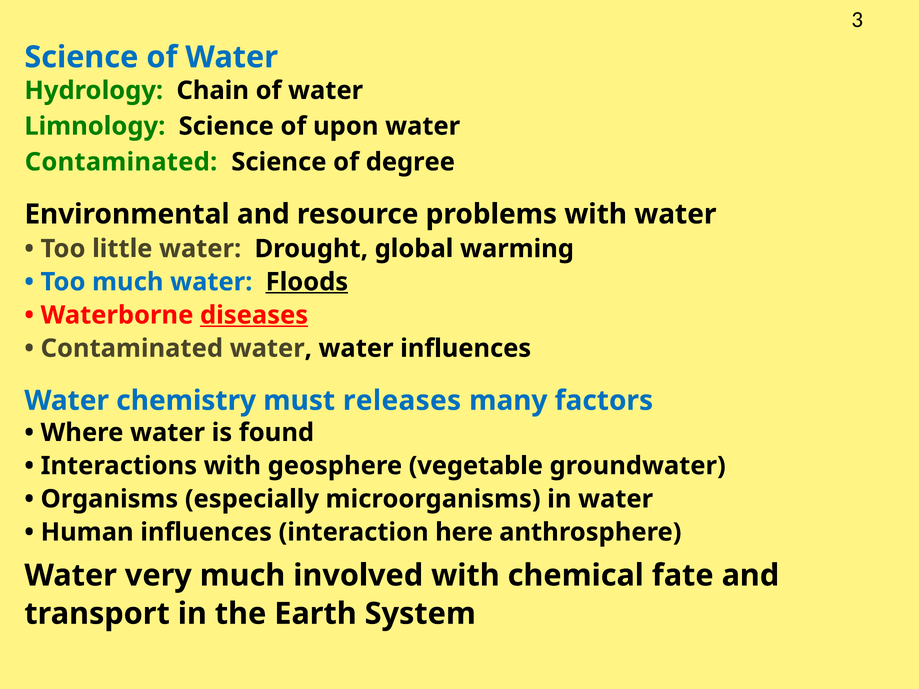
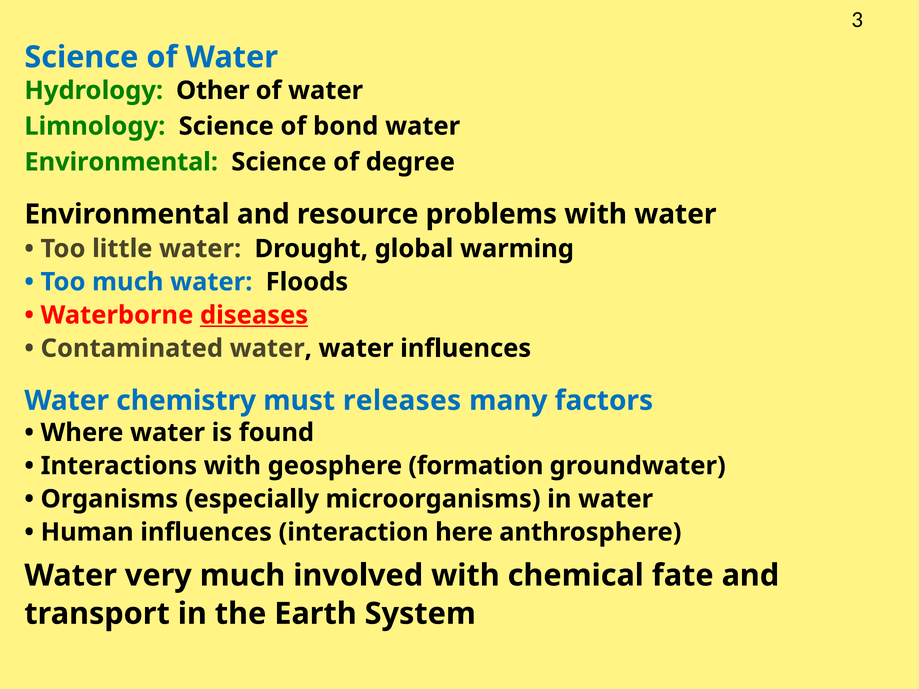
Chain: Chain -> Other
upon: upon -> bond
Contaminated at (121, 162): Contaminated -> Environmental
Floods underline: present -> none
vegetable: vegetable -> formation
